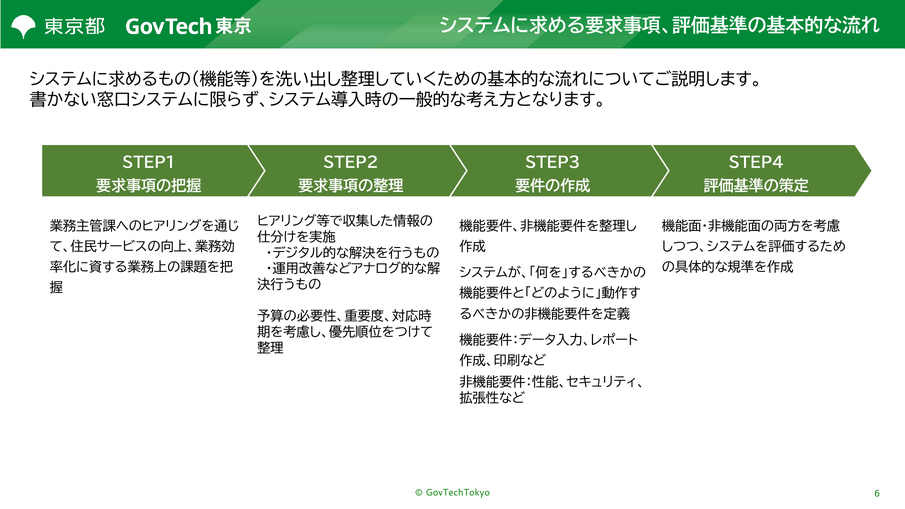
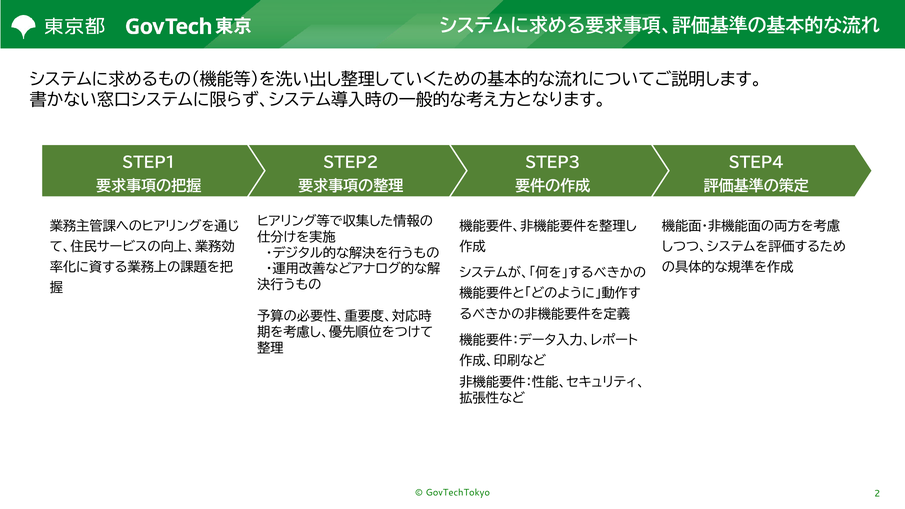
6: 6 -> 2
